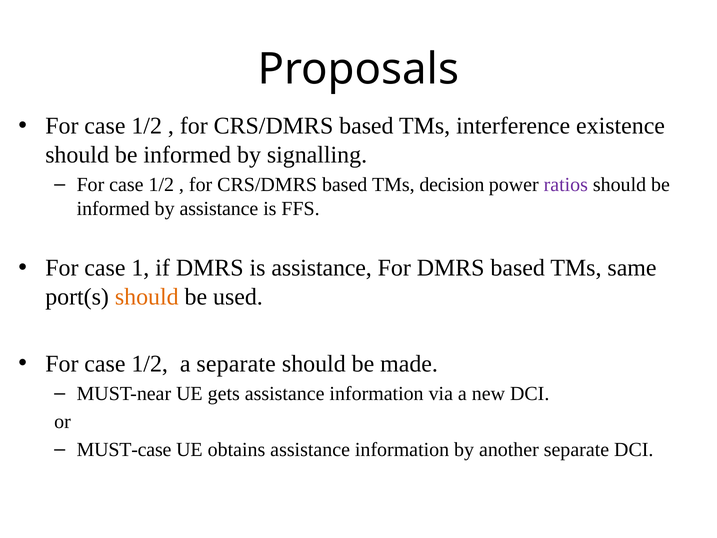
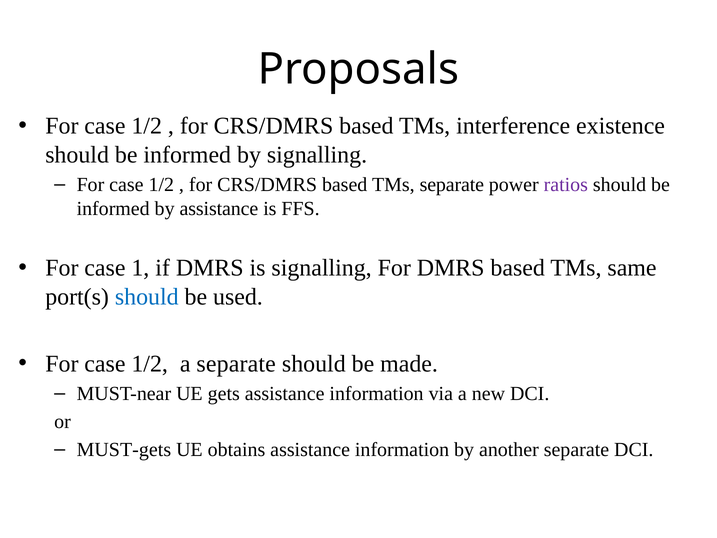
TMs decision: decision -> separate
is assistance: assistance -> signalling
should at (147, 297) colour: orange -> blue
MUST-case: MUST-case -> MUST-gets
